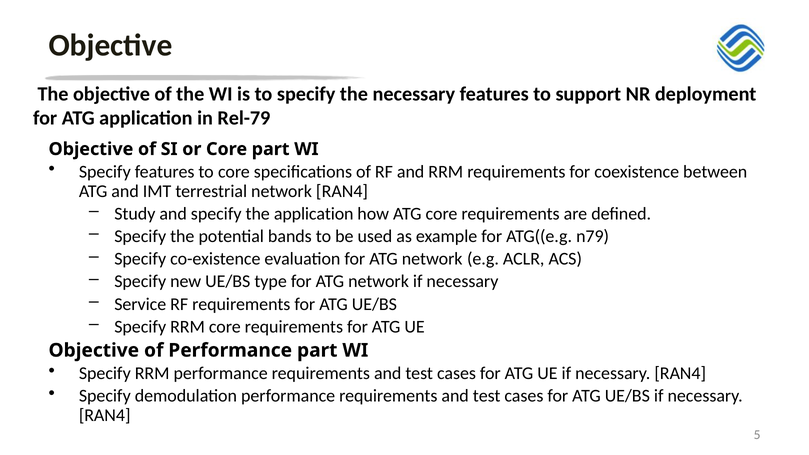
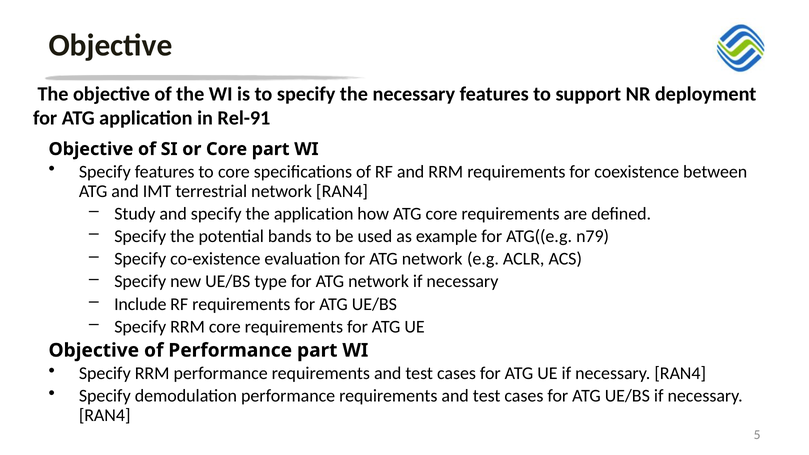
Rel-79: Rel-79 -> Rel-91
Service: Service -> Include
